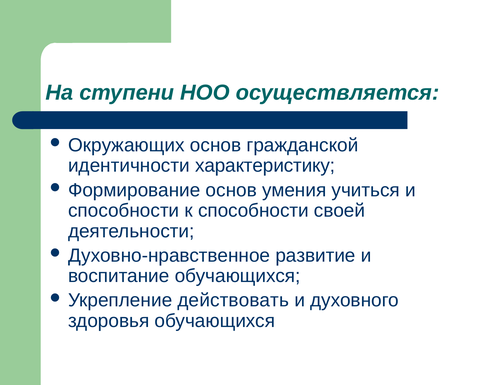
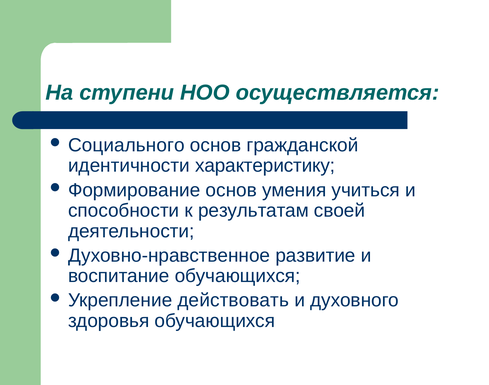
Окружающих: Окружающих -> Социального
к способности: способности -> результатам
